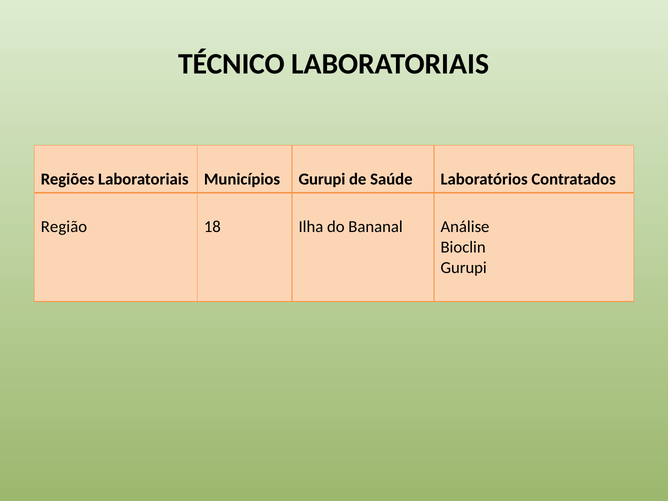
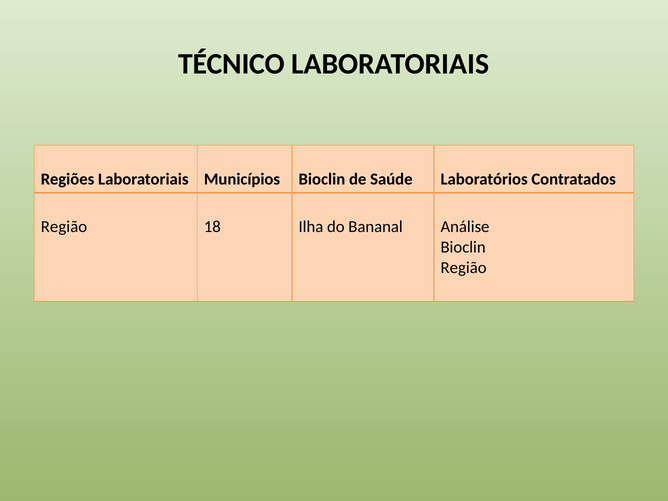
Municípios Gurupi: Gurupi -> Bioclin
Gurupi at (464, 268): Gurupi -> Região
